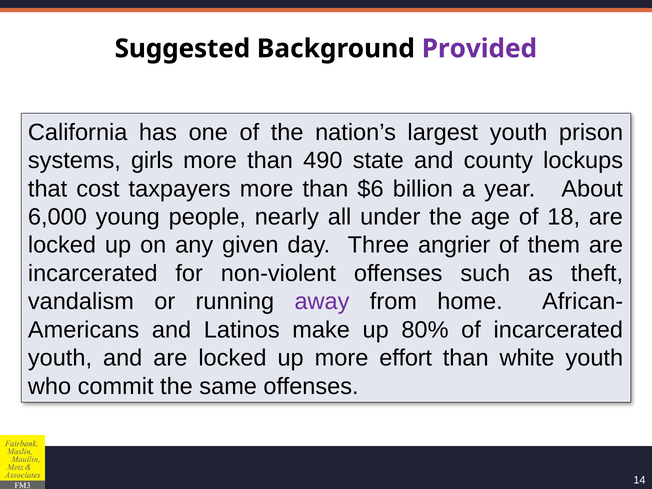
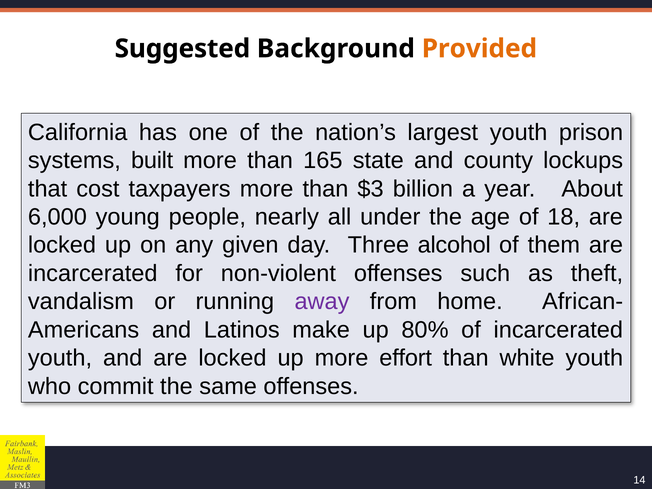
Provided colour: purple -> orange
girls: girls -> built
490: 490 -> 165
$6: $6 -> $3
angrier: angrier -> alcohol
